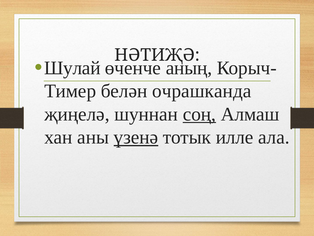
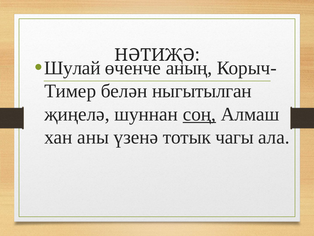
очрашканда: очрашканда -> ныгытылган
үзенә underline: present -> none
илле: илле -> чагы
